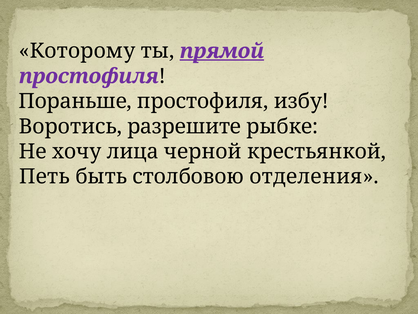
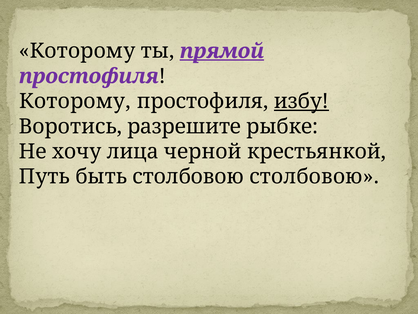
Пораньше at (75, 101): Пораньше -> Которому
избу underline: none -> present
Петь: Петь -> Путь
столбовою отделения: отделения -> столбовою
